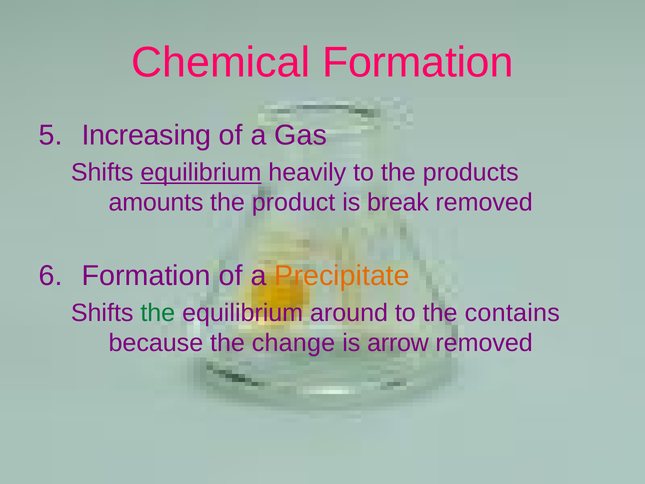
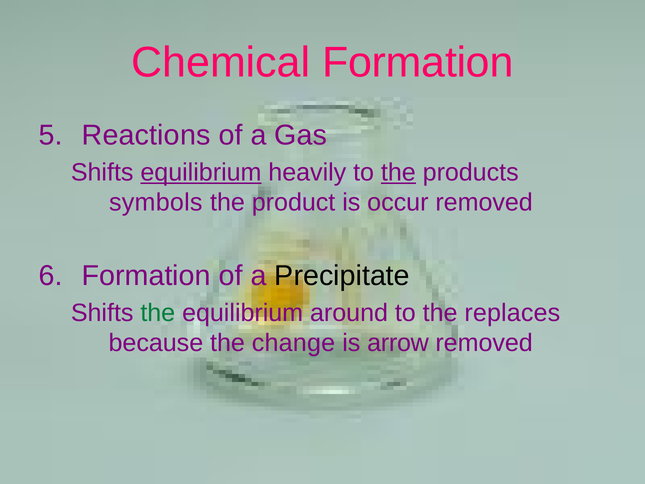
Increasing: Increasing -> Reactions
the at (398, 172) underline: none -> present
amounts: amounts -> symbols
break: break -> occur
Precipitate colour: orange -> black
contains: contains -> replaces
